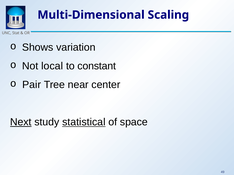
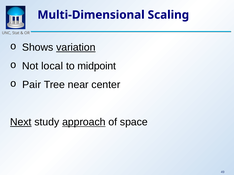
variation underline: none -> present
constant: constant -> midpoint
statistical: statistical -> approach
